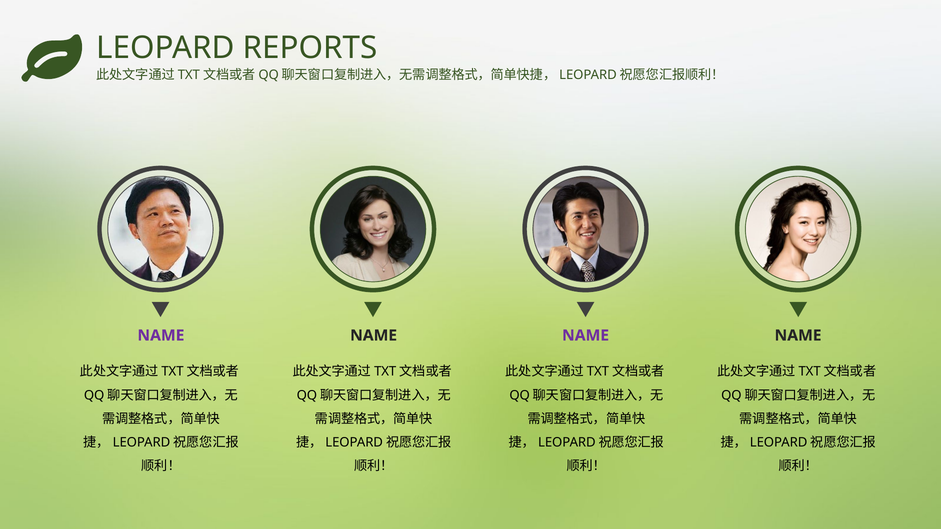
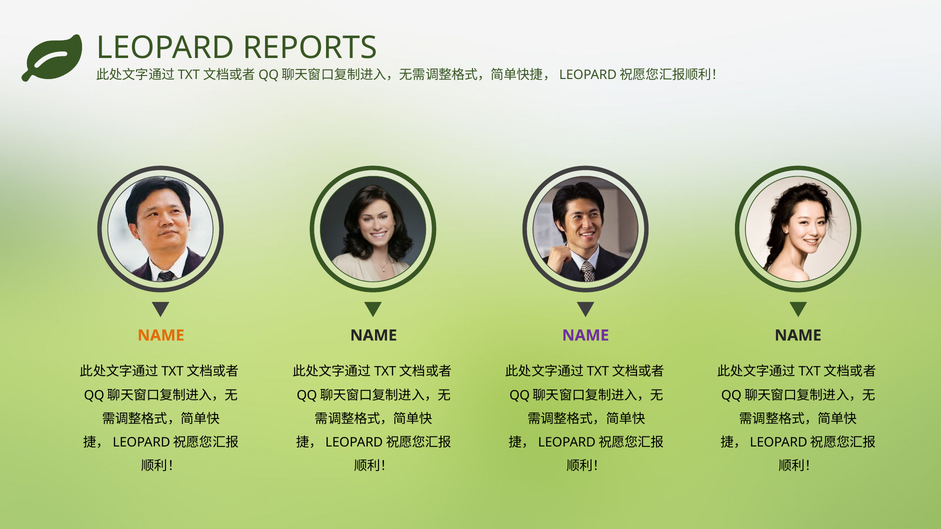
NAME at (161, 336) colour: purple -> orange
